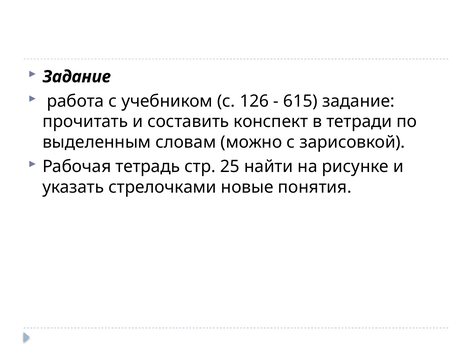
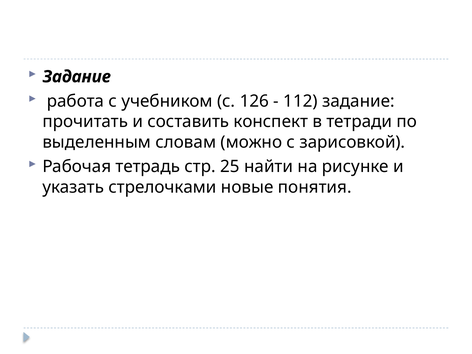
615: 615 -> 112
